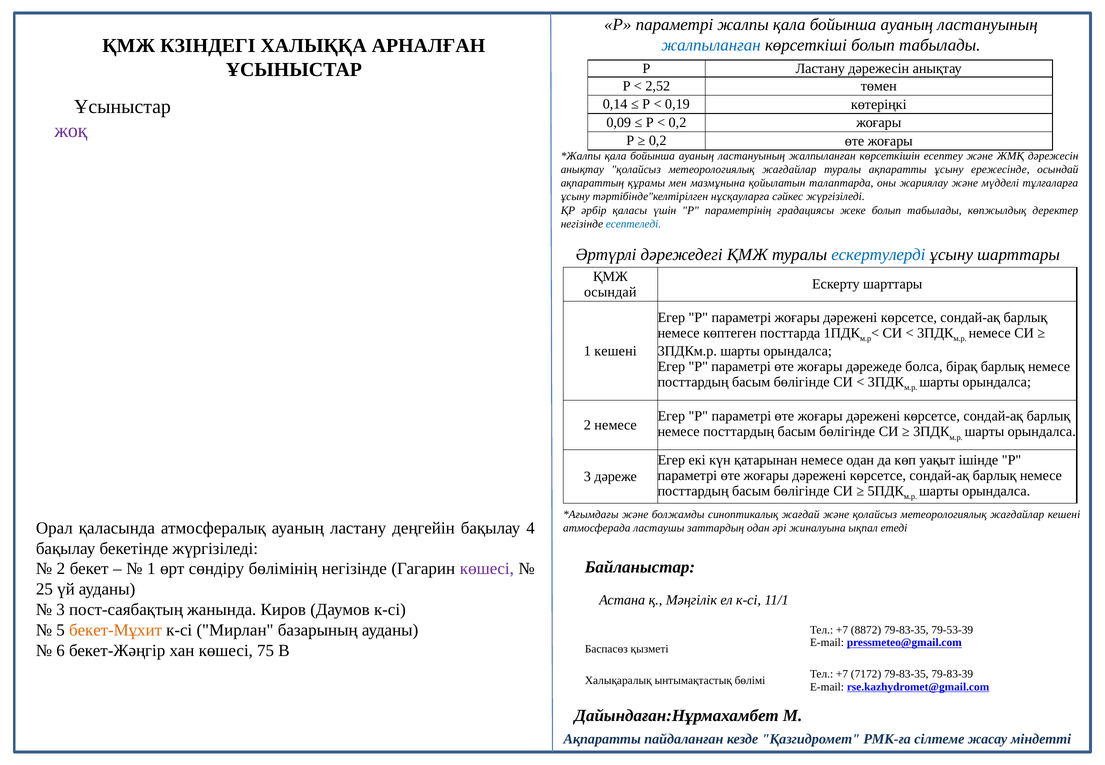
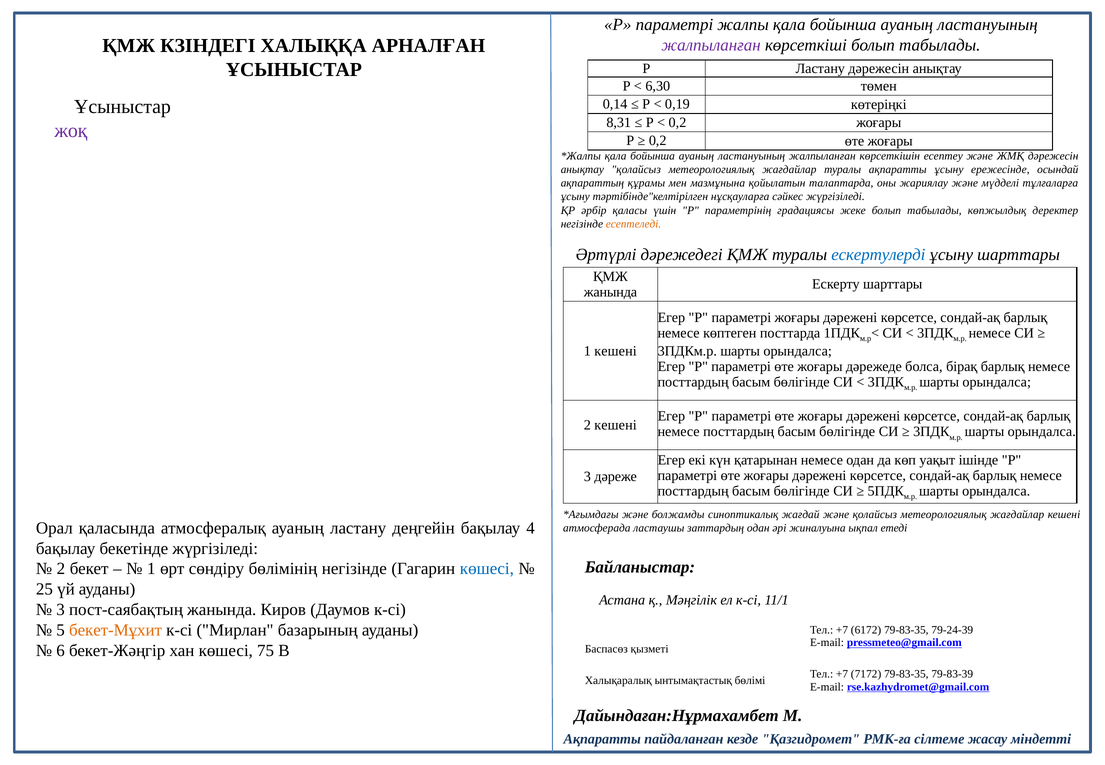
жалпыланған at (711, 45) colour: blue -> purple
2,52: 2,52 -> 6,30
0,09: 0,09 -> 8,31
есептеледі colour: blue -> orange
осындай at (610, 292): осындай -> жанында
2 немесе: немесе -> кешені
көшесі at (487, 569) colour: purple -> blue
8872: 8872 -> 6172
79-53-39: 79-53-39 -> 79-24-39
